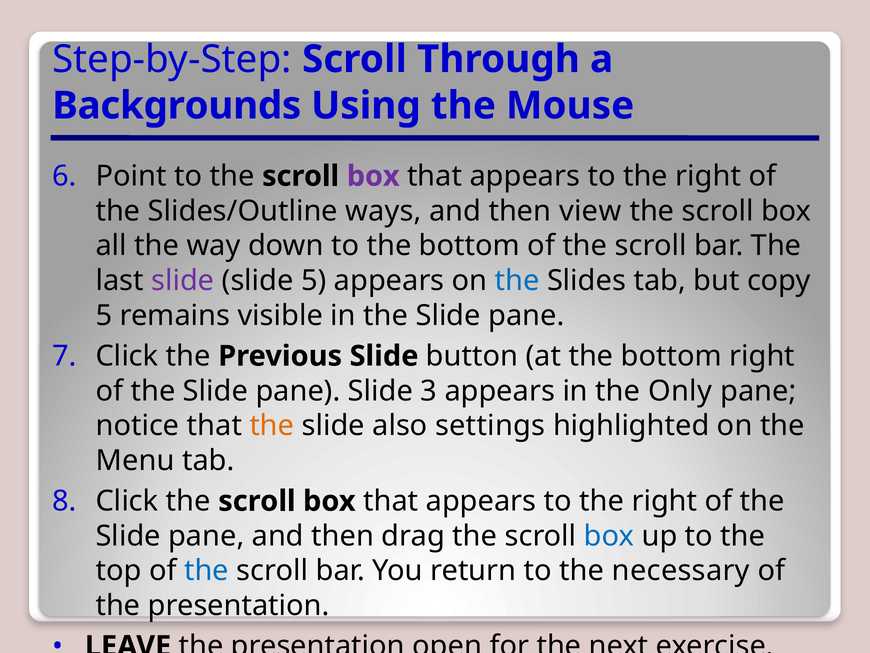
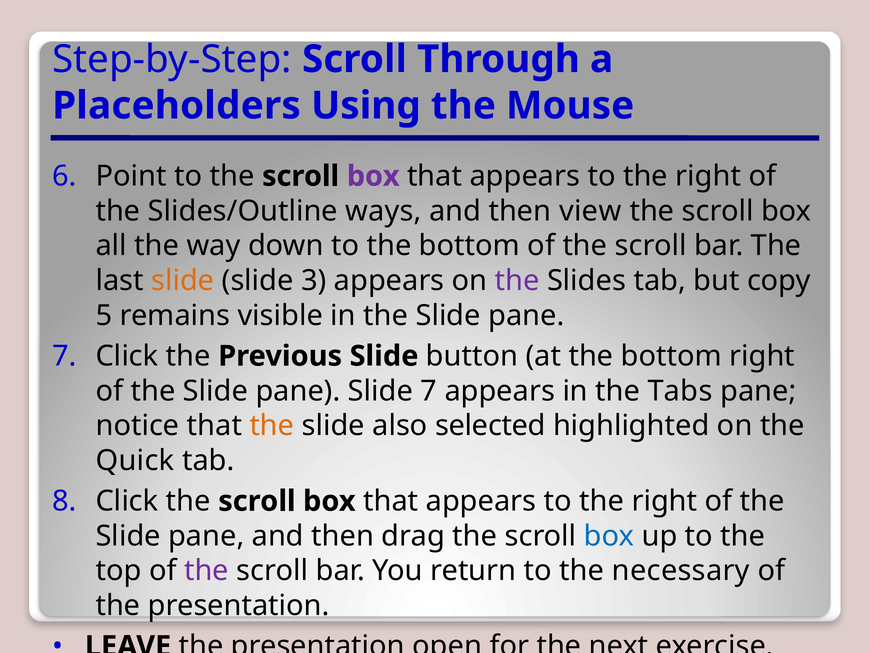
Backgrounds: Backgrounds -> Placeholders
slide at (183, 280) colour: purple -> orange
slide 5: 5 -> 3
the at (517, 280) colour: blue -> purple
Slide 3: 3 -> 7
Only: Only -> Tabs
settings: settings -> selected
Menu: Menu -> Quick
the at (206, 570) colour: blue -> purple
